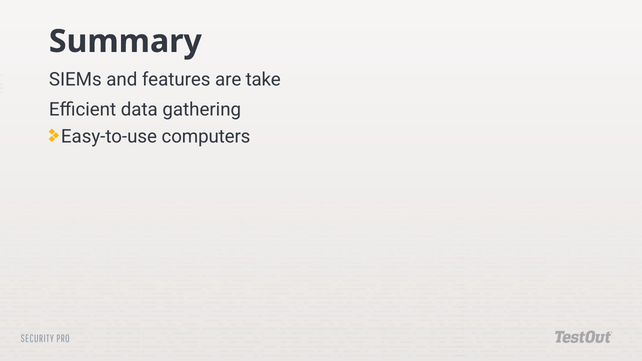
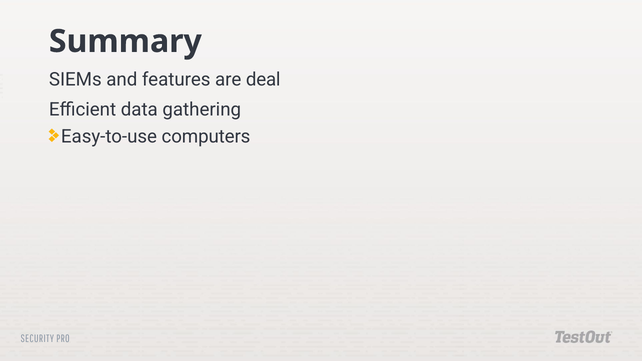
take: take -> deal
